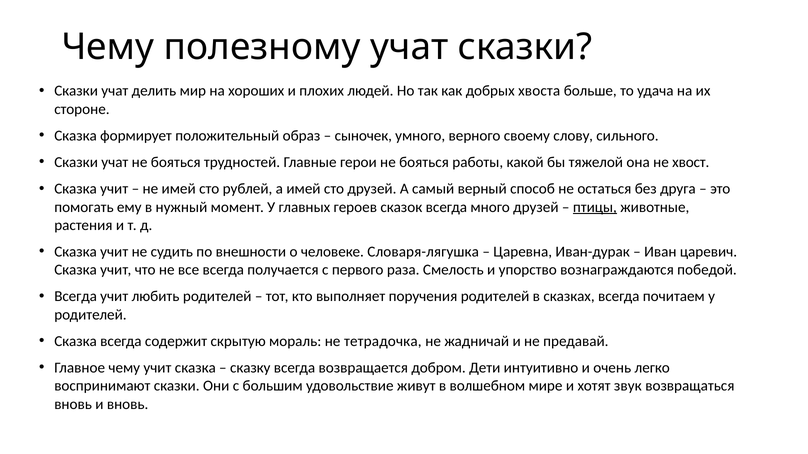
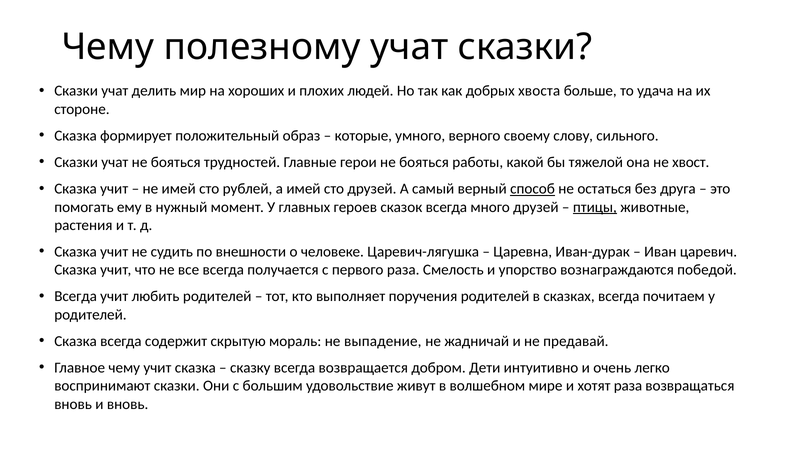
сыночек: сыночек -> которые
способ underline: none -> present
Словаря-лягушка: Словаря-лягушка -> Царевич-лягушка
тетрадочка: тетрадочка -> выпадение
хотят звук: звук -> раза
